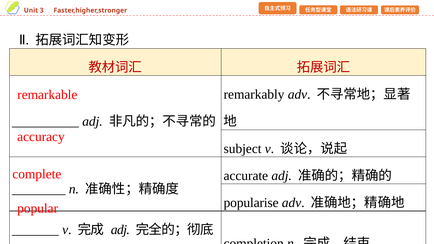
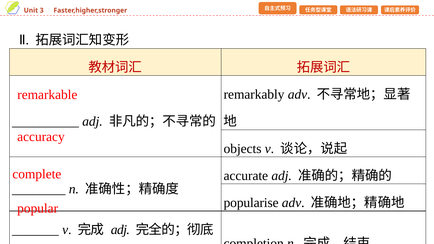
subject: subject -> objects
